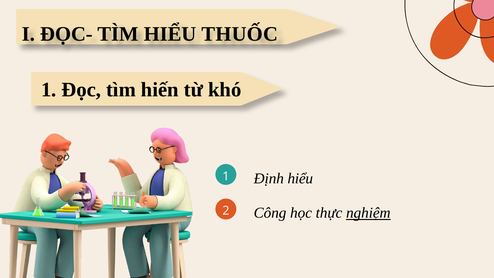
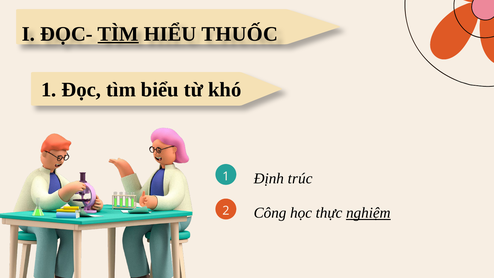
TÌM at (118, 34) underline: none -> present
hiến: hiến -> biểu
Định hiểu: hiểu -> trúc
